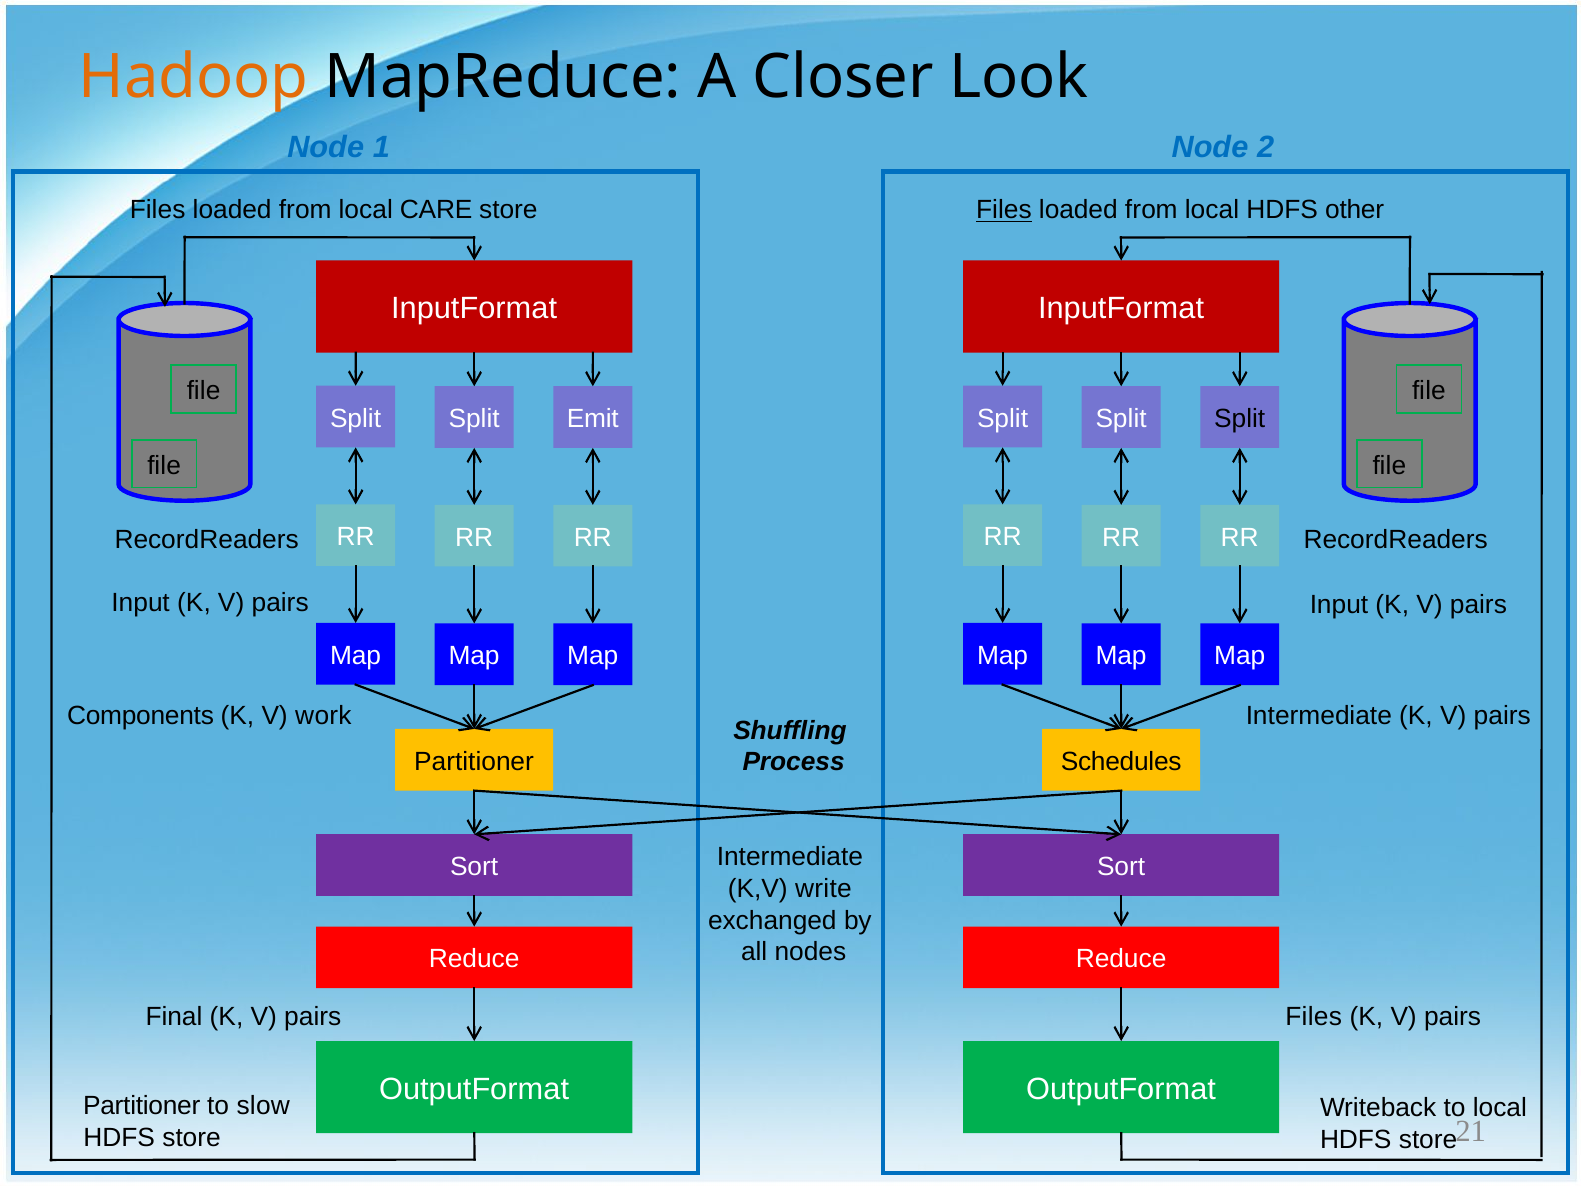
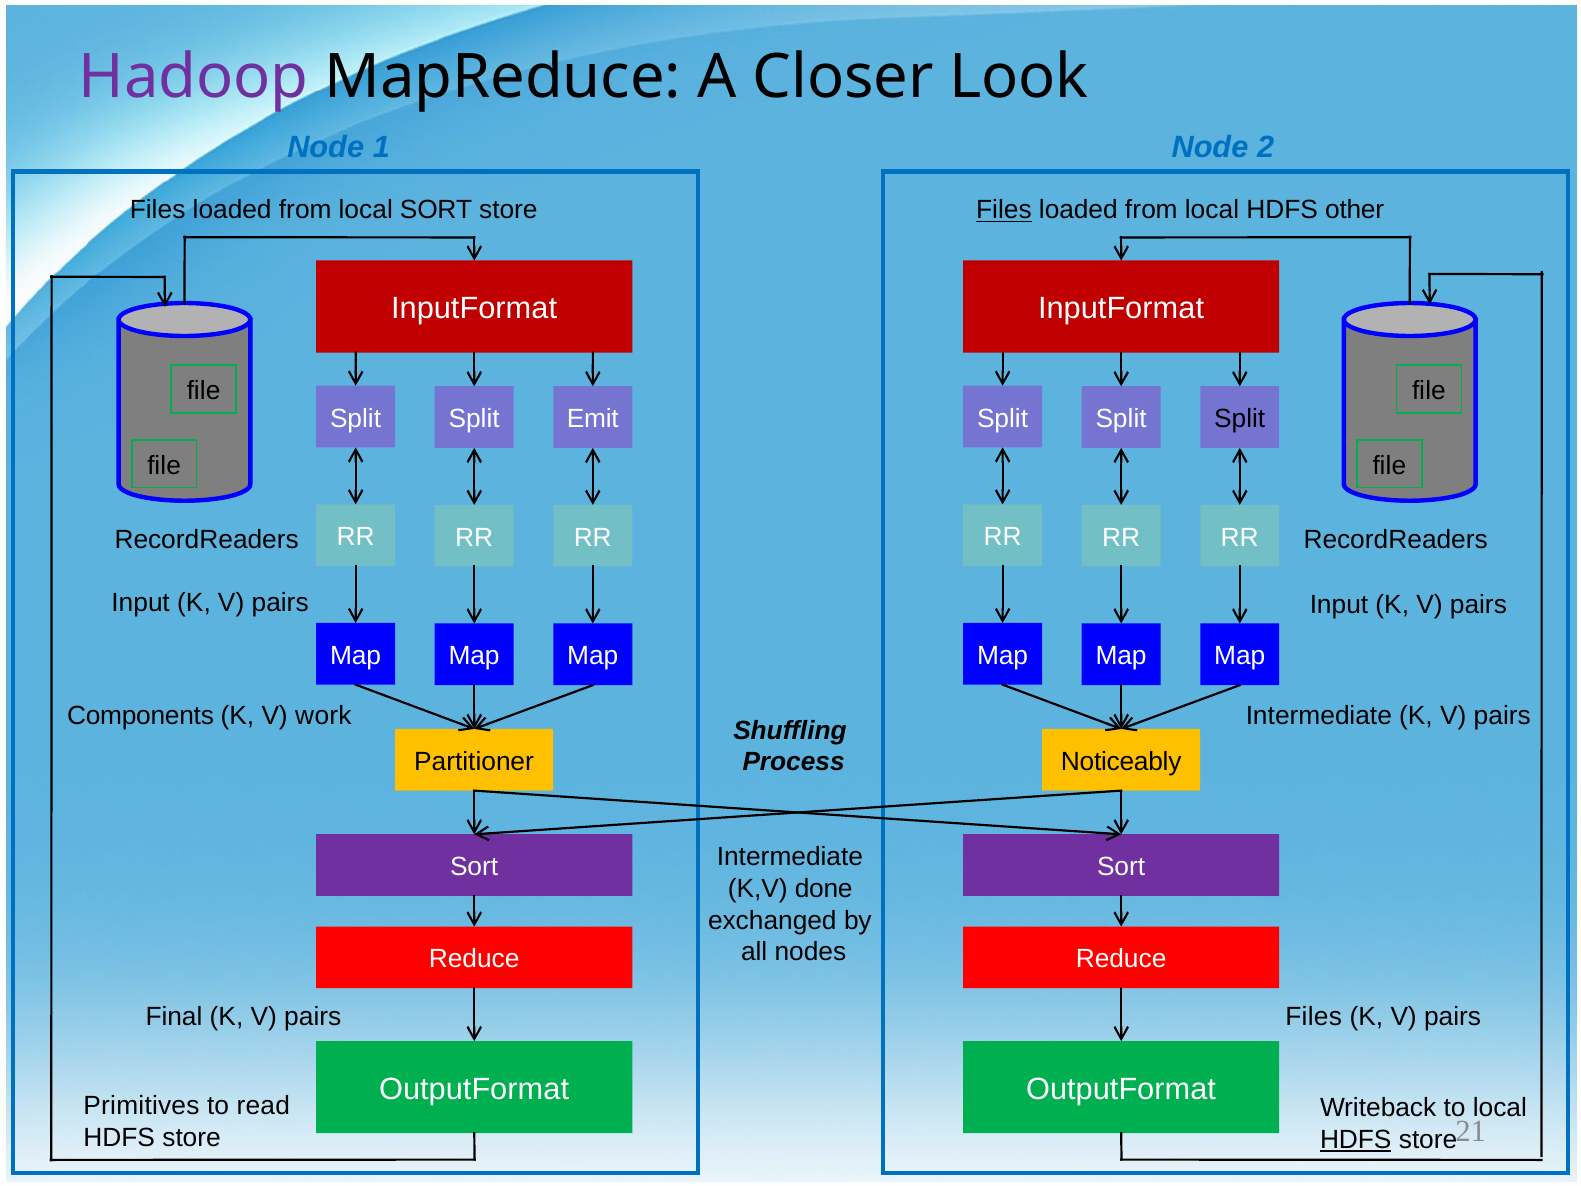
Hadoop colour: orange -> purple
local CARE: CARE -> SORT
Schedules: Schedules -> Noticeably
write: write -> done
Partitioner at (142, 1106): Partitioner -> Primitives
slow: slow -> read
HDFS at (1356, 1140) underline: none -> present
